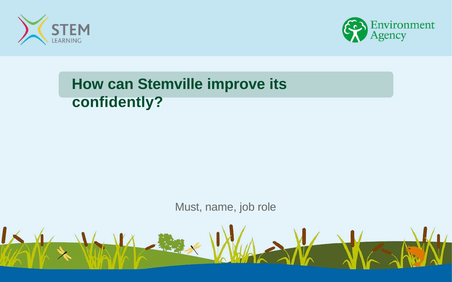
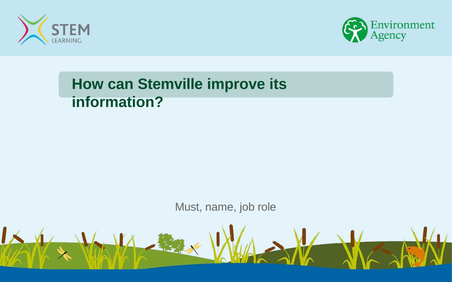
confidently: confidently -> information
